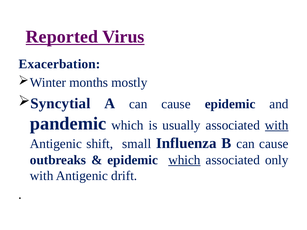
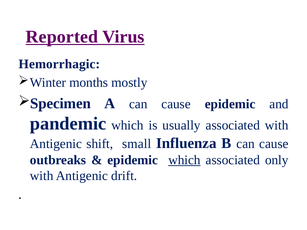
Exacerbation: Exacerbation -> Hemorrhagic
Syncytial: Syncytial -> Specimen
with at (277, 125) underline: present -> none
